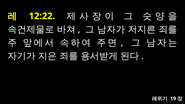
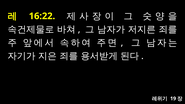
12:22: 12:22 -> 16:22
